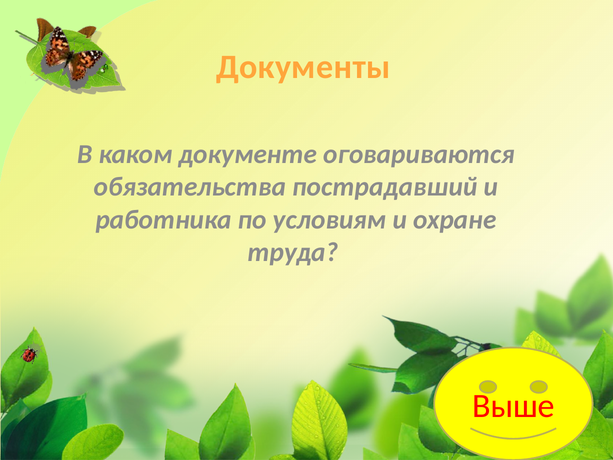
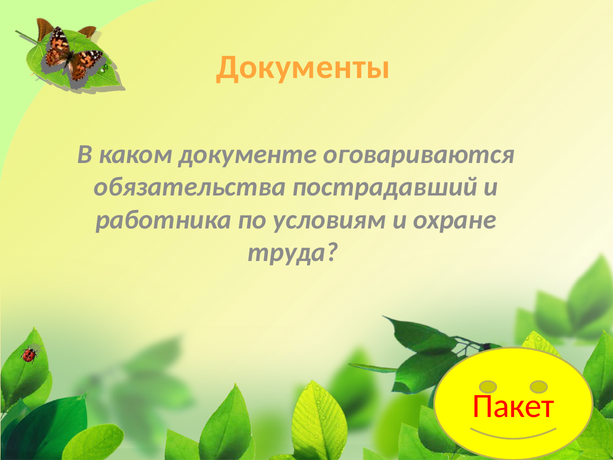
Выше: Выше -> Пакет
